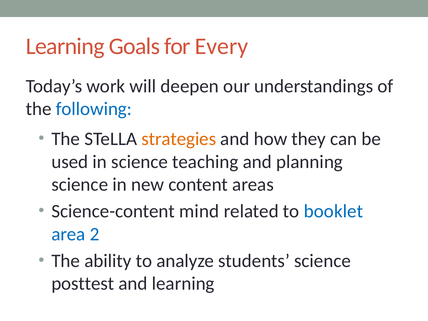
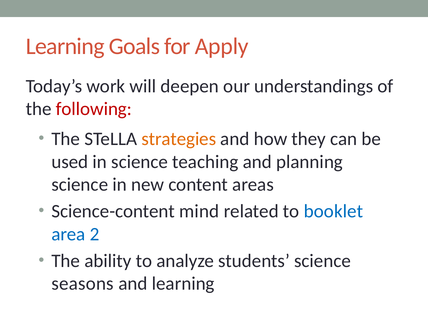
Every: Every -> Apply
following colour: blue -> red
posttest: posttest -> seasons
